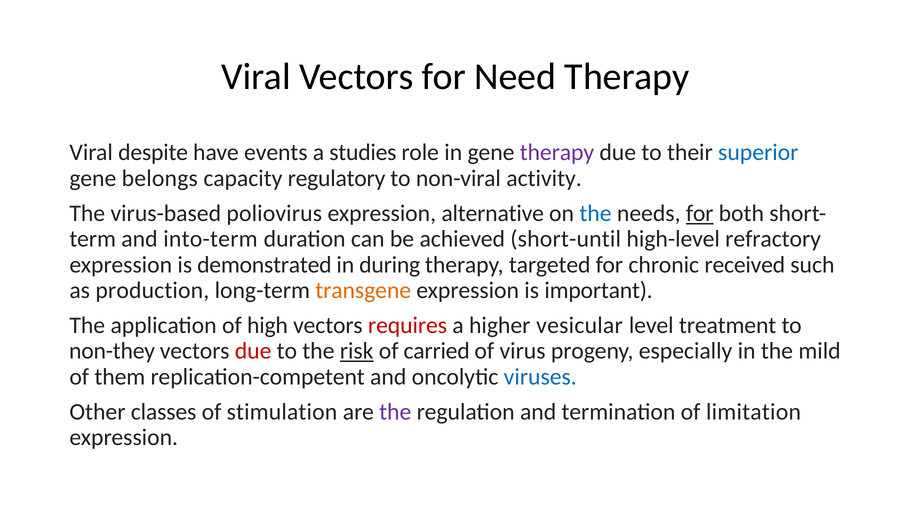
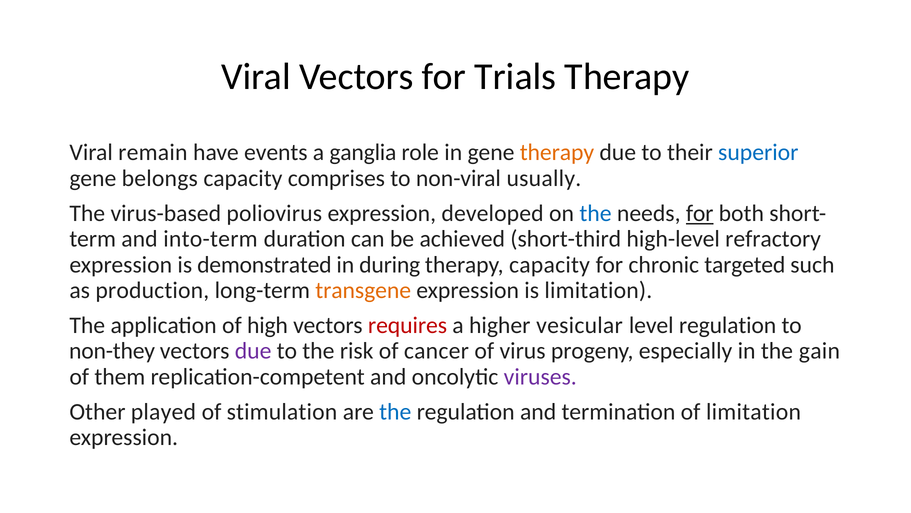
Need: Need -> Trials
despite: despite -> remain
studies: studies -> ganglia
therapy at (557, 152) colour: purple -> orange
regulatory: regulatory -> comprises
activity: activity -> usually
alternative: alternative -> developed
short-until: short-until -> short-third
therapy targeted: targeted -> capacity
received: received -> targeted
is important: important -> limitation
level treatment: treatment -> regulation
due at (253, 351) colour: red -> purple
risk underline: present -> none
carried: carried -> cancer
mild: mild -> gain
viruses colour: blue -> purple
classes: classes -> played
the at (395, 411) colour: purple -> blue
